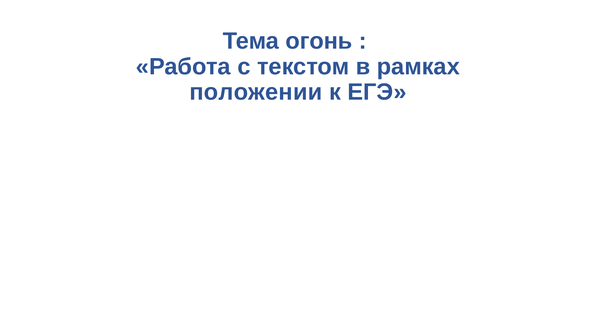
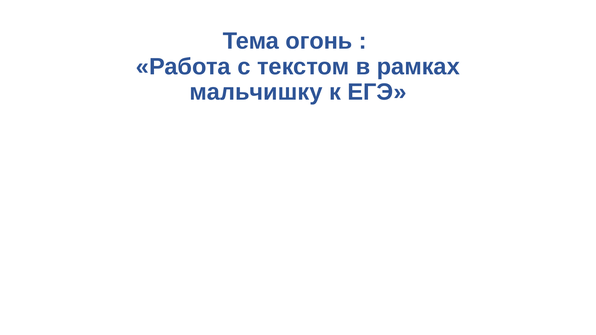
положении: положении -> мальчишку
